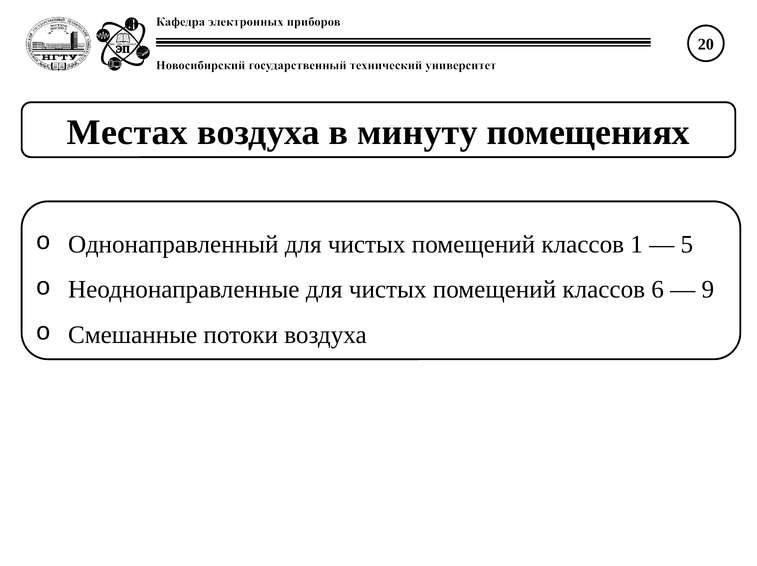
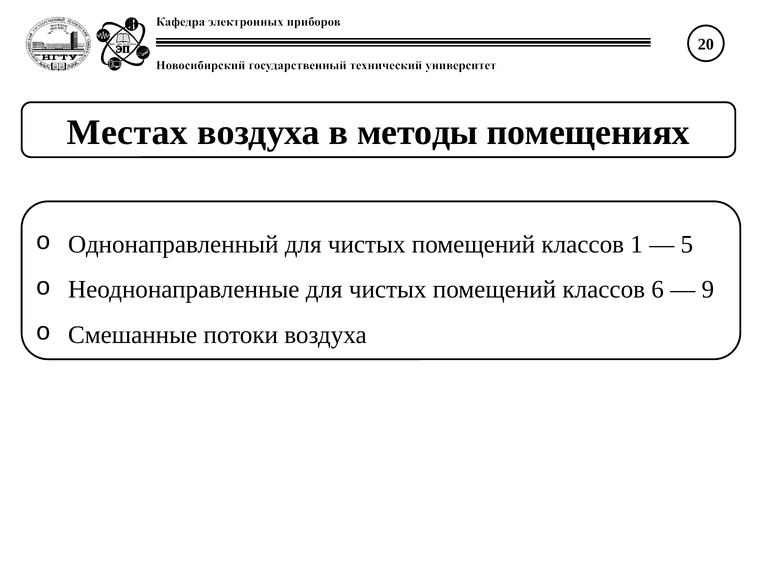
минуту: минуту -> методы
